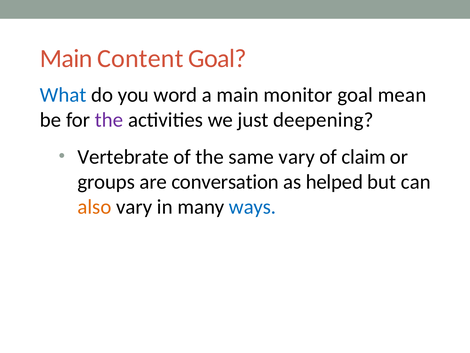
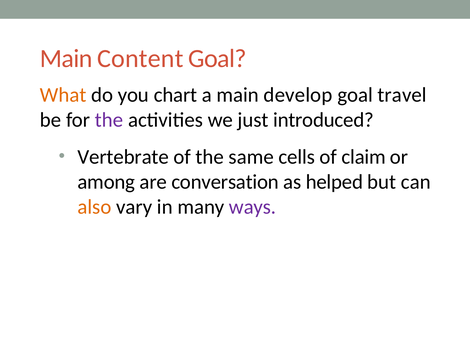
What colour: blue -> orange
word: word -> chart
monitor: monitor -> develop
mean: mean -> travel
deepening: deepening -> introduced
same vary: vary -> cells
groups: groups -> among
ways colour: blue -> purple
